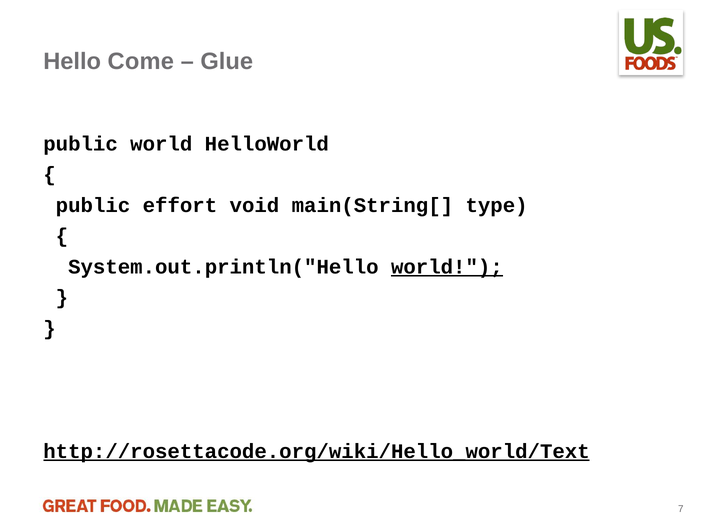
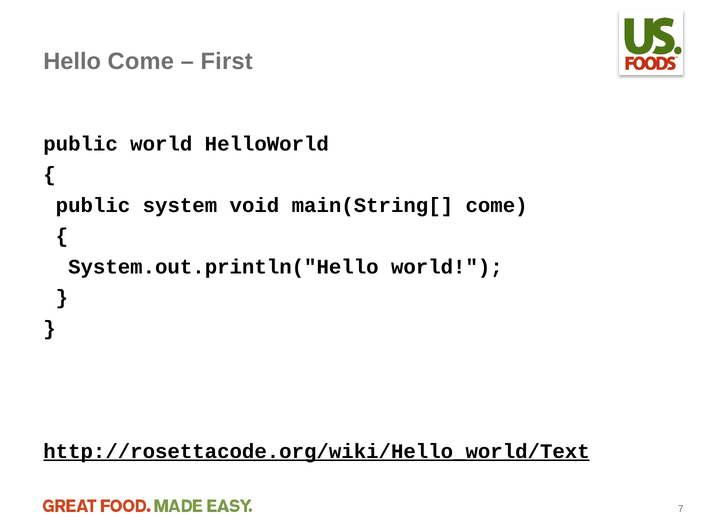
Glue: Glue -> First
effort: effort -> system
main(String[ type: type -> come
world at (447, 267) underline: present -> none
